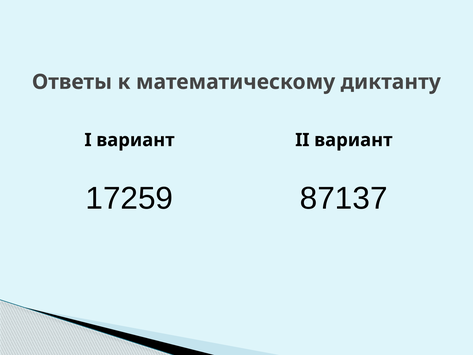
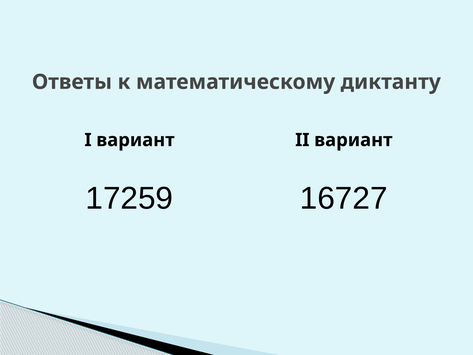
87137: 87137 -> 16727
